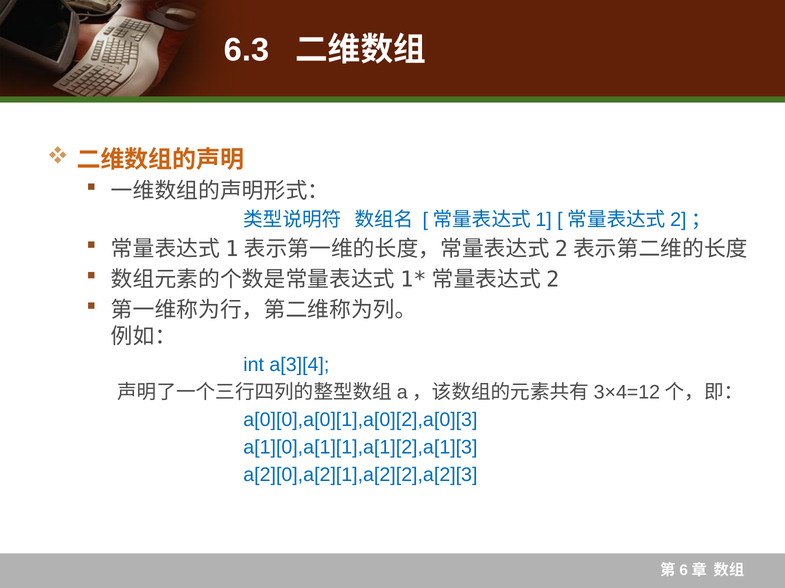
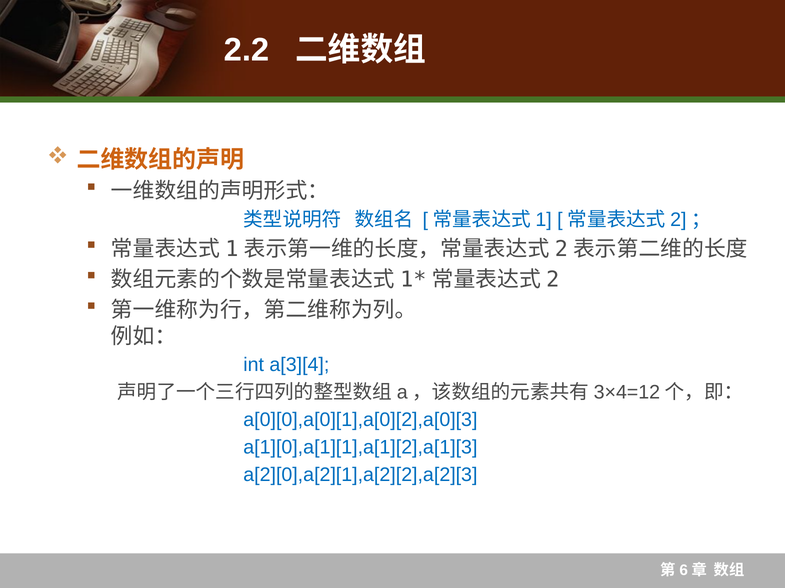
6.3: 6.3 -> 2.2
